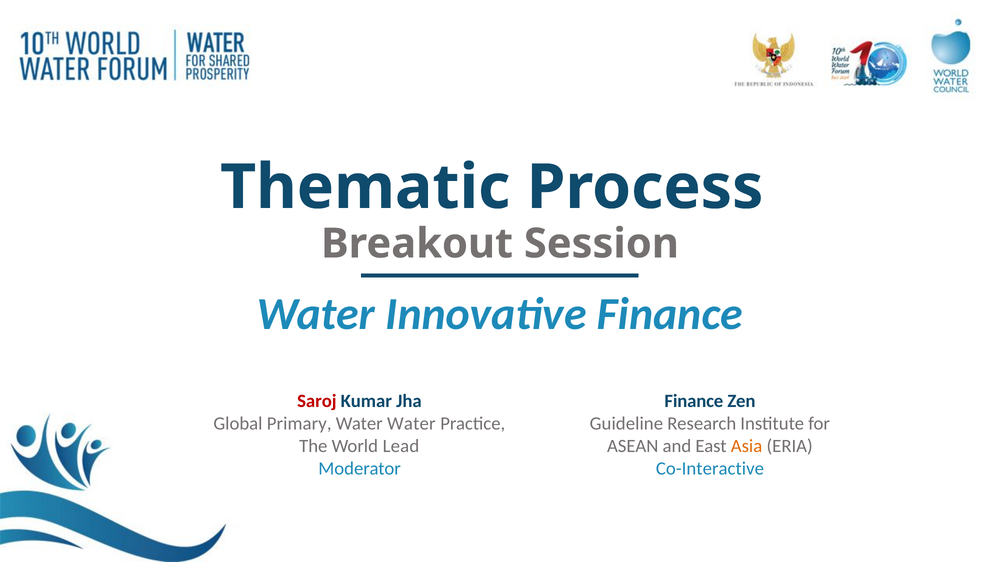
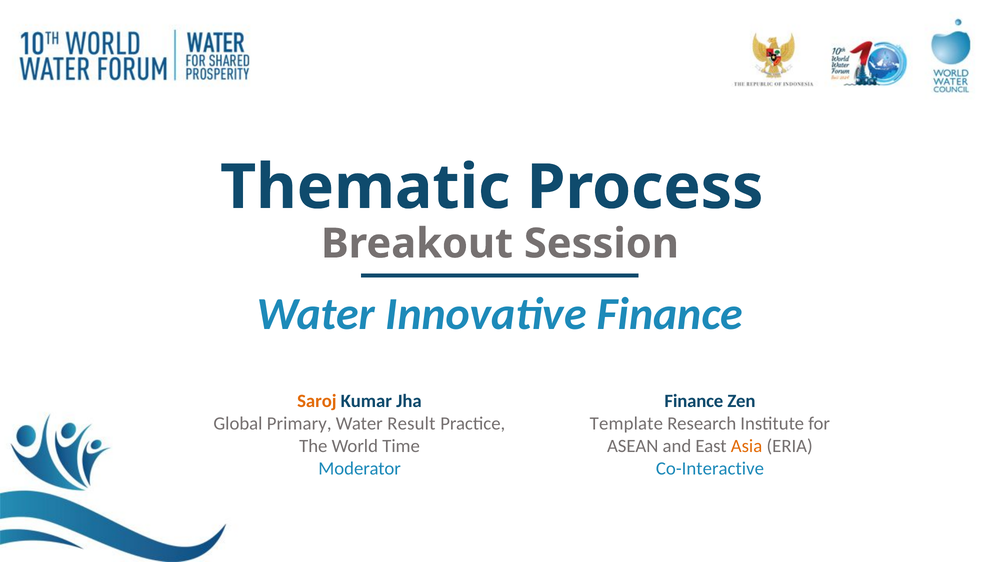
Saroj colour: red -> orange
Water Water: Water -> Result
Guideline: Guideline -> Template
Lead: Lead -> Time
